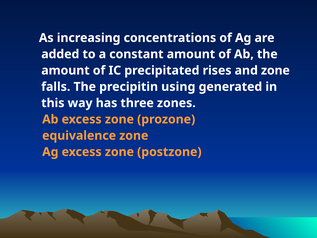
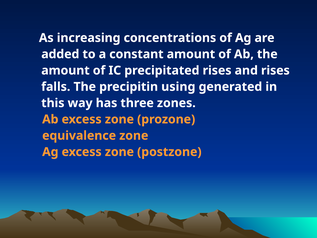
and zone: zone -> rises
